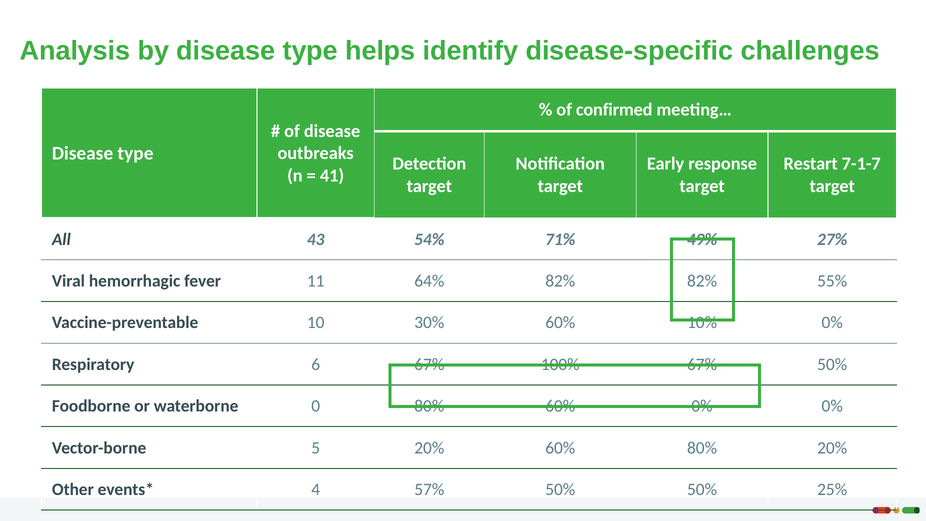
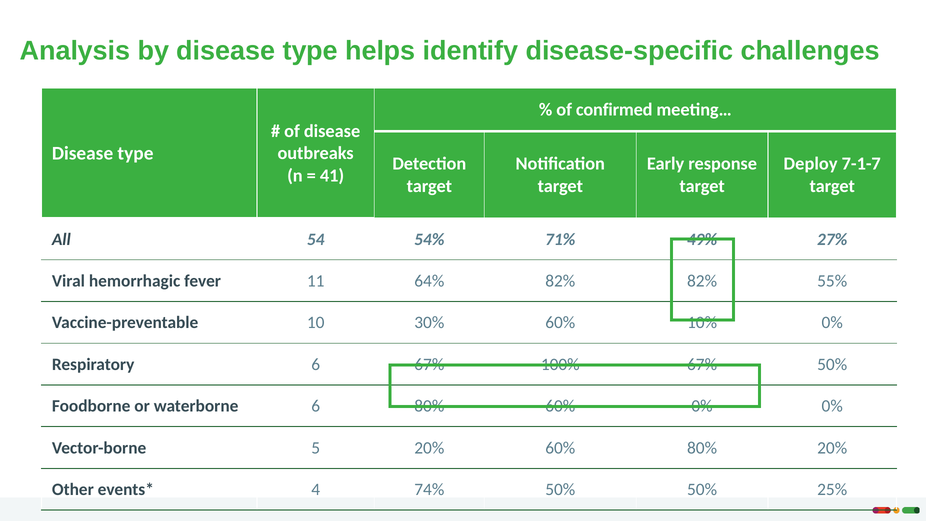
Restart: Restart -> Deploy
43: 43 -> 54
waterborne 0: 0 -> 6
57%: 57% -> 74%
